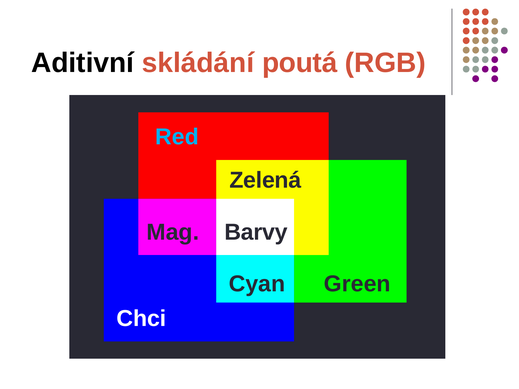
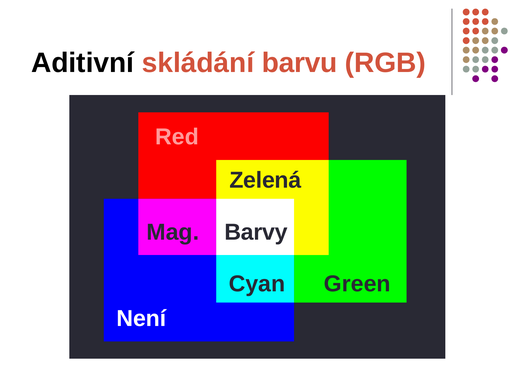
poutá: poutá -> barvu
Red colour: light blue -> pink
Chci: Chci -> Není
